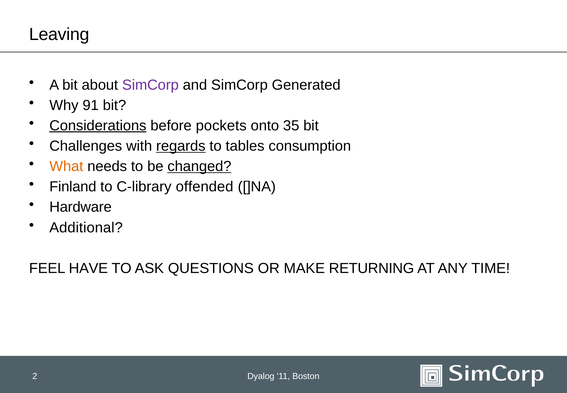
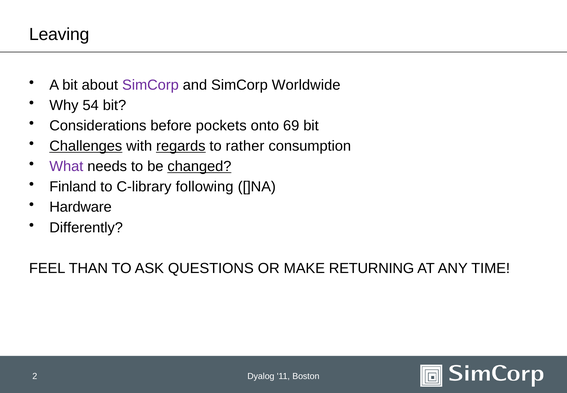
Generated: Generated -> Worldwide
91: 91 -> 54
Considerations underline: present -> none
35: 35 -> 69
Challenges underline: none -> present
tables: tables -> rather
What colour: orange -> purple
offended: offended -> following
Additional: Additional -> Differently
HAVE: HAVE -> THAN
